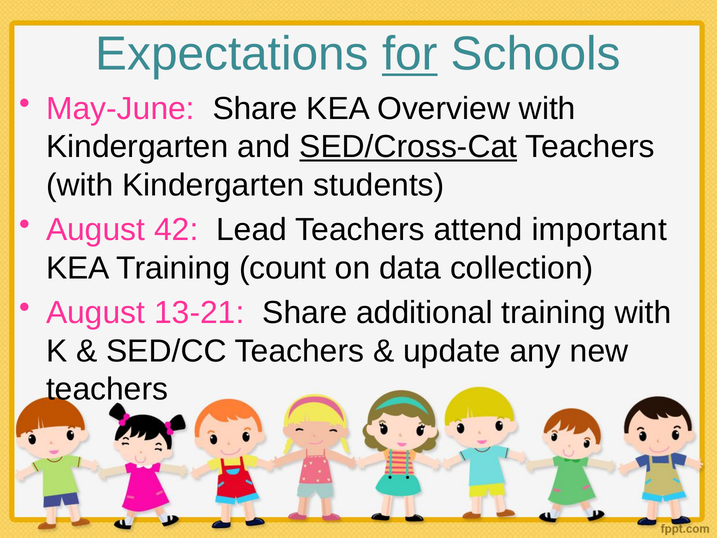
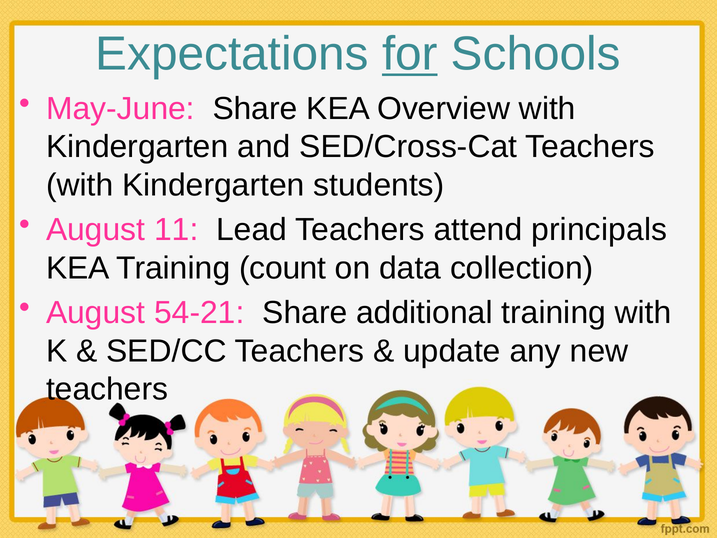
SED/Cross-Cat underline: present -> none
42: 42 -> 11
important: important -> principals
13-21: 13-21 -> 54-21
